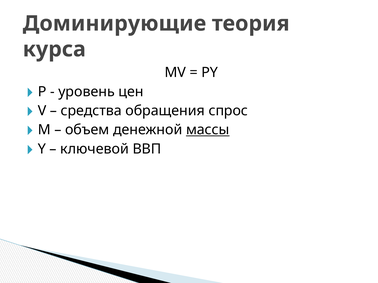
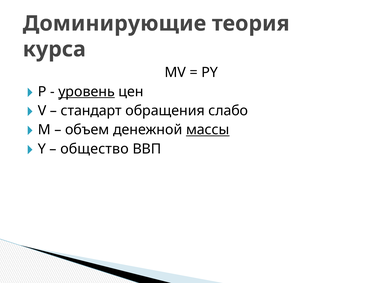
уровень underline: none -> present
средства: средства -> стандарт
спрос: спрос -> слабо
ключевой: ключевой -> общество
